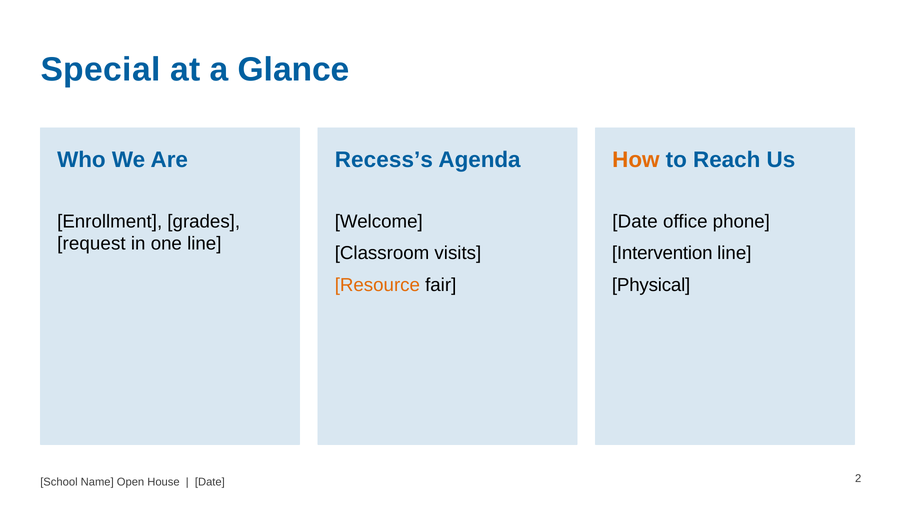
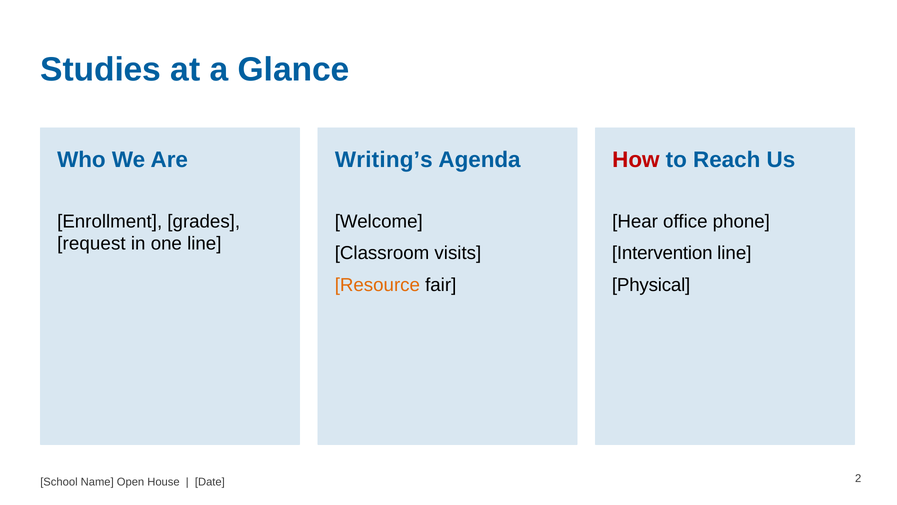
Special: Special -> Studies
Recess’s: Recess’s -> Writing’s
How colour: orange -> red
Date at (635, 221): Date -> Hear
